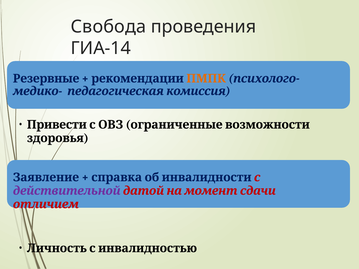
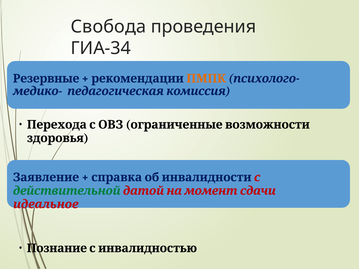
ГИА-14: ГИА-14 -> ГИА-34
Привести: Привести -> Перехода
действительной colour: purple -> green
отличием: отличием -> идеальное
Личность: Личность -> Познание
